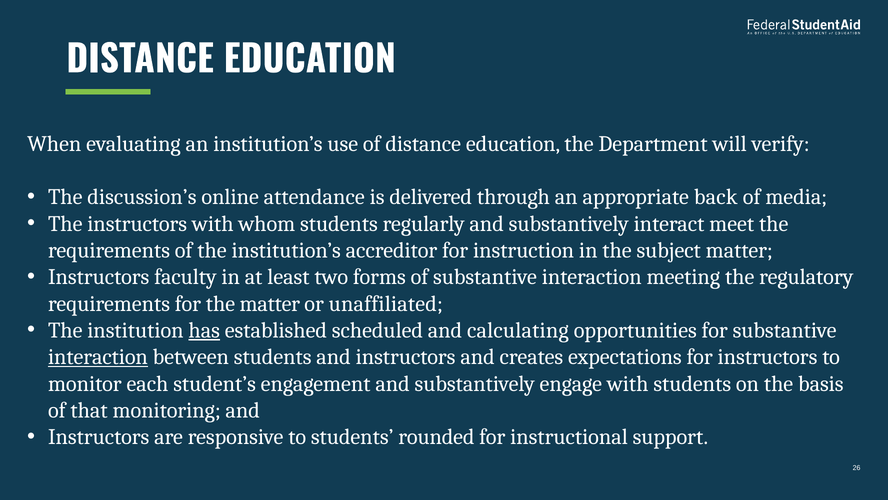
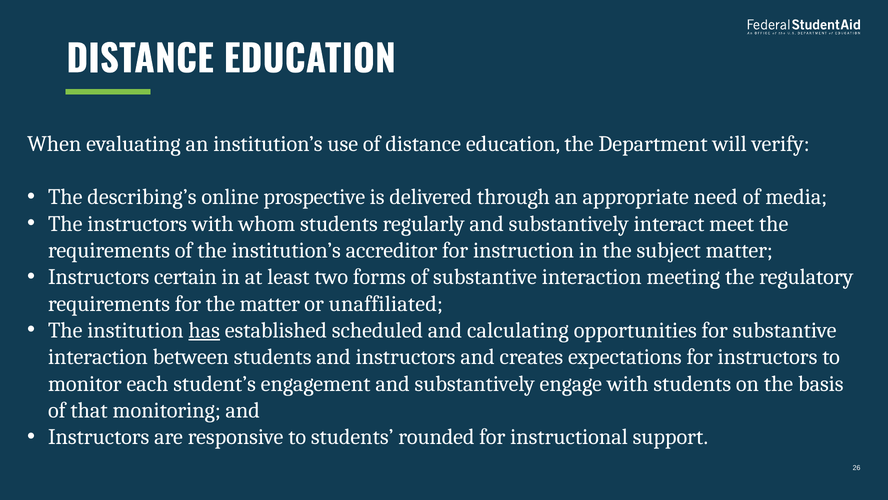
discussion’s: discussion’s -> describing’s
attendance: attendance -> prospective
back: back -> need
faculty: faculty -> certain
interaction at (98, 357) underline: present -> none
